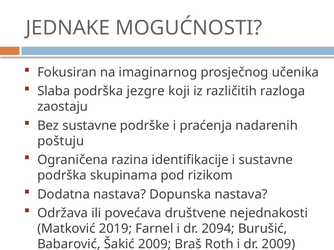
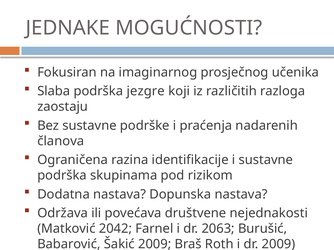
poštuju: poštuju -> članova
2019: 2019 -> 2042
2094: 2094 -> 2063
